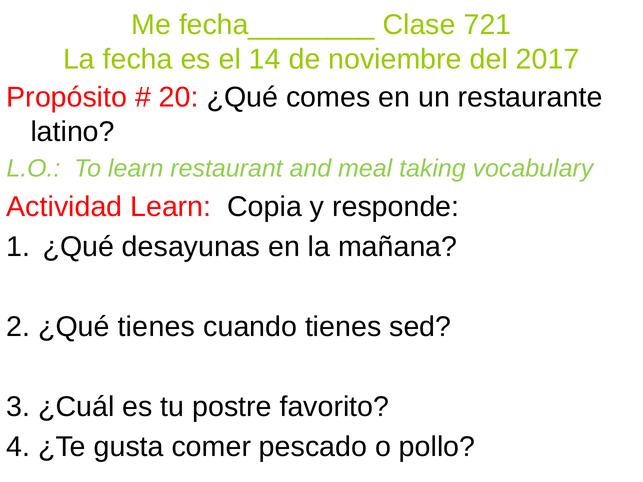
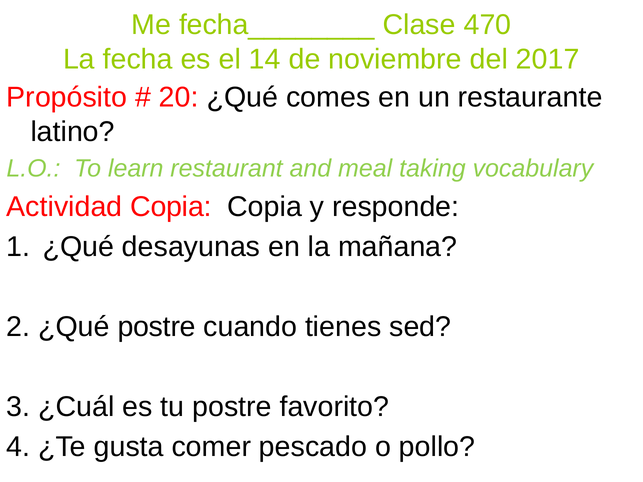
721: 721 -> 470
Actividad Learn: Learn -> Copia
¿Qué tienes: tienes -> postre
